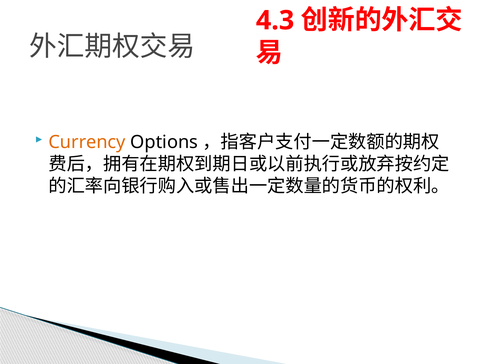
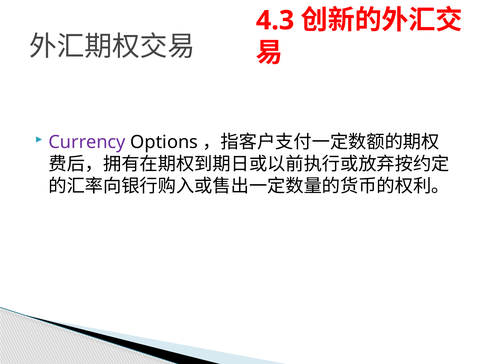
Currency colour: orange -> purple
